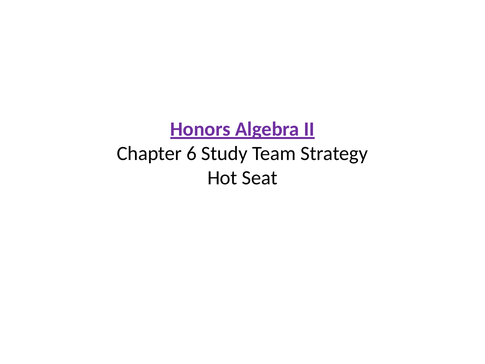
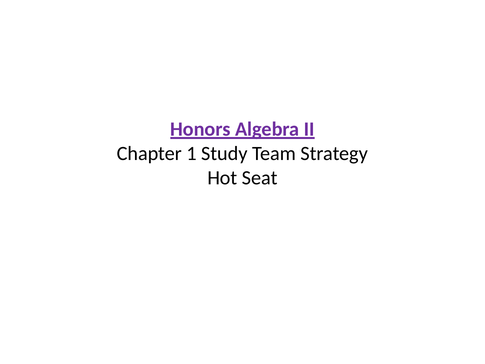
6: 6 -> 1
